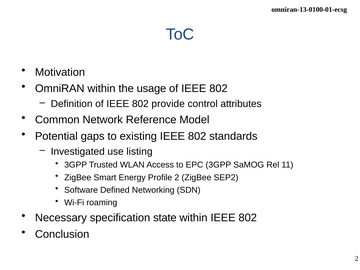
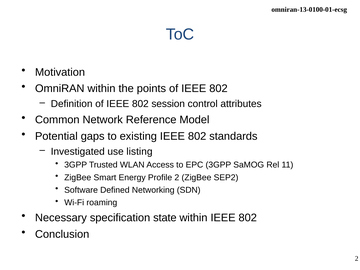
usage: usage -> points
provide: provide -> session
